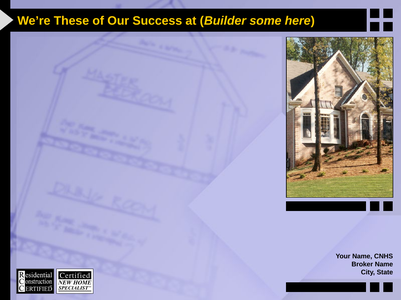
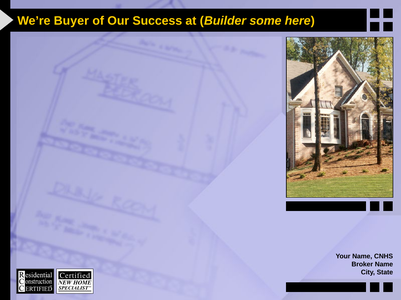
These: These -> Buyer
